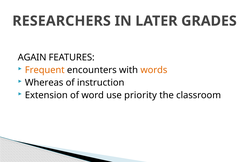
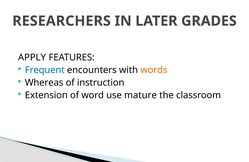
AGAIN: AGAIN -> APPLY
Frequent colour: orange -> blue
priority: priority -> mature
